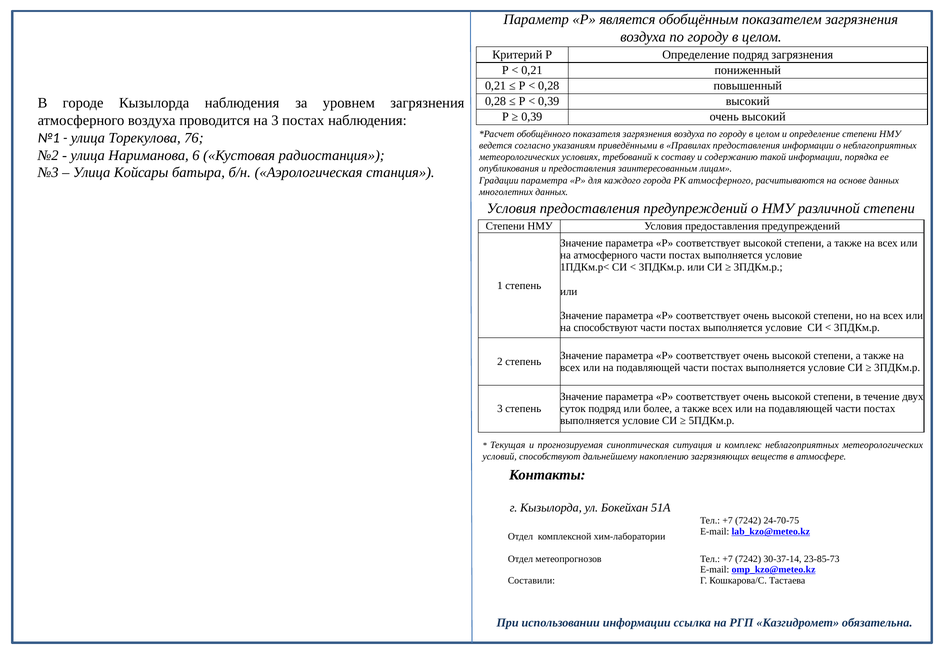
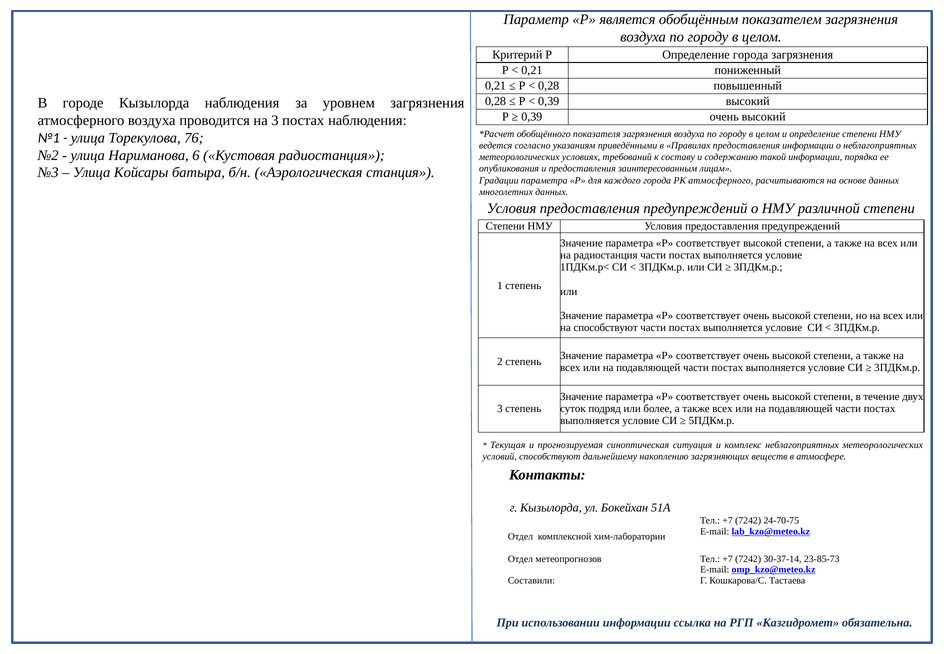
Определение подряд: подряд -> города
на атмосферного: атмосферного -> радиостанция
